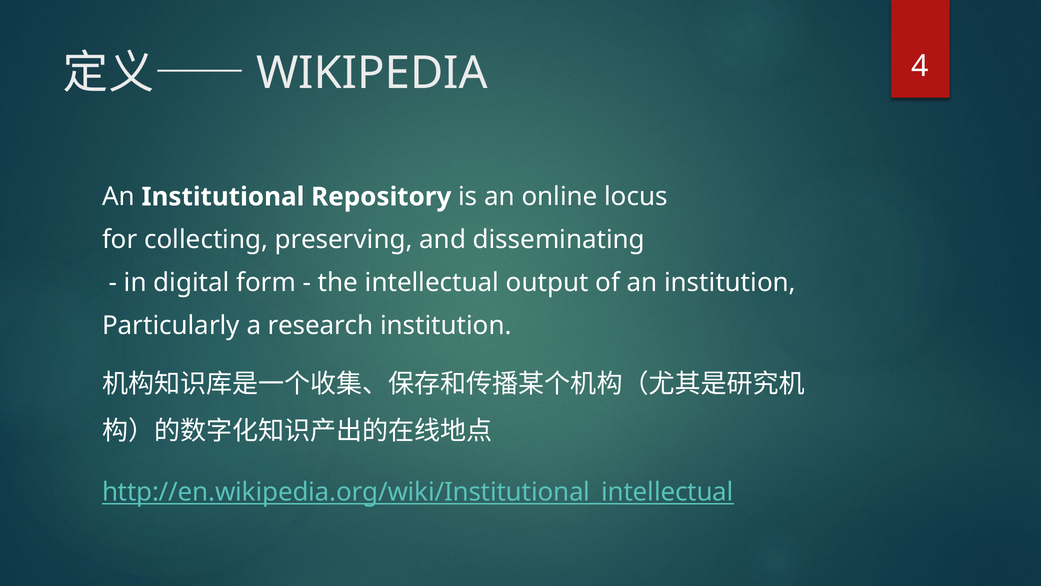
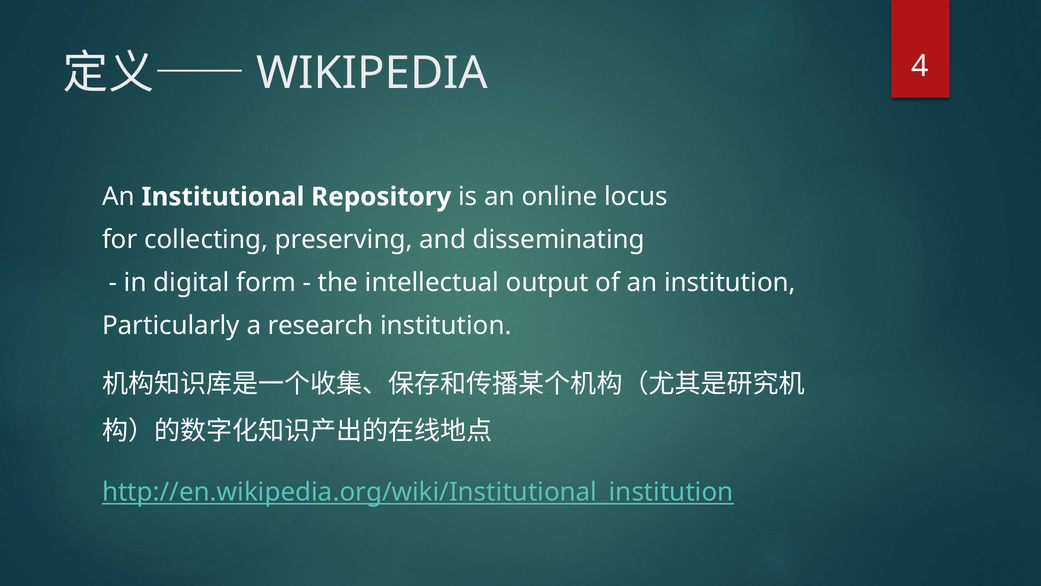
http://en.wikipedia.org/wiki/Institutional_intellectual: http://en.wikipedia.org/wiki/Institutional_intellectual -> http://en.wikipedia.org/wiki/Institutional_institution
